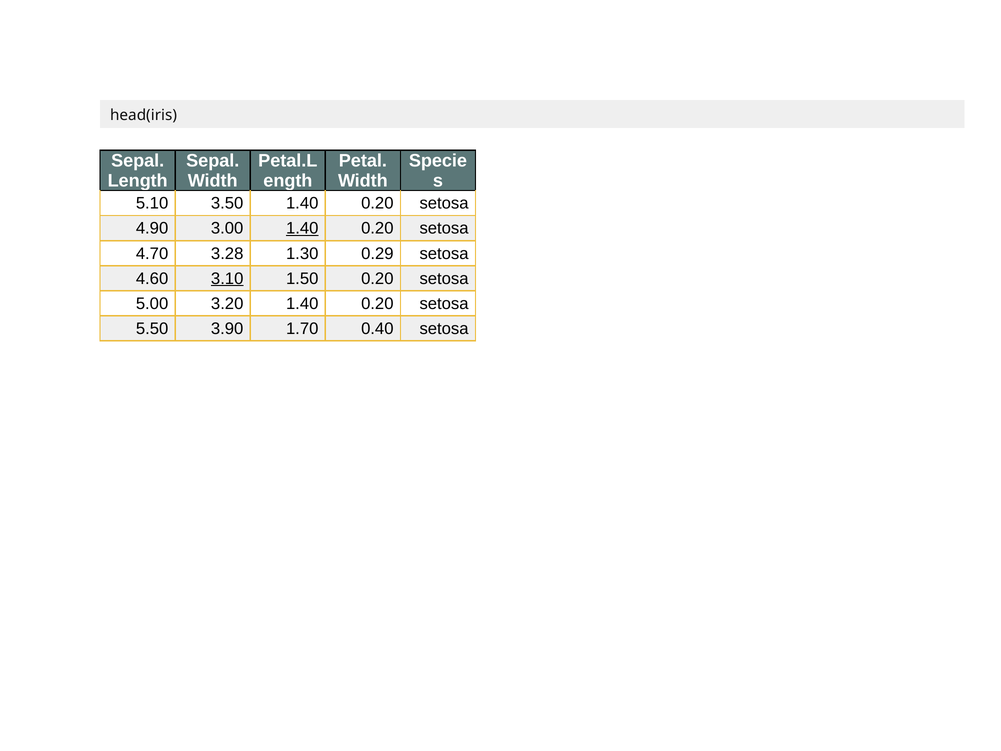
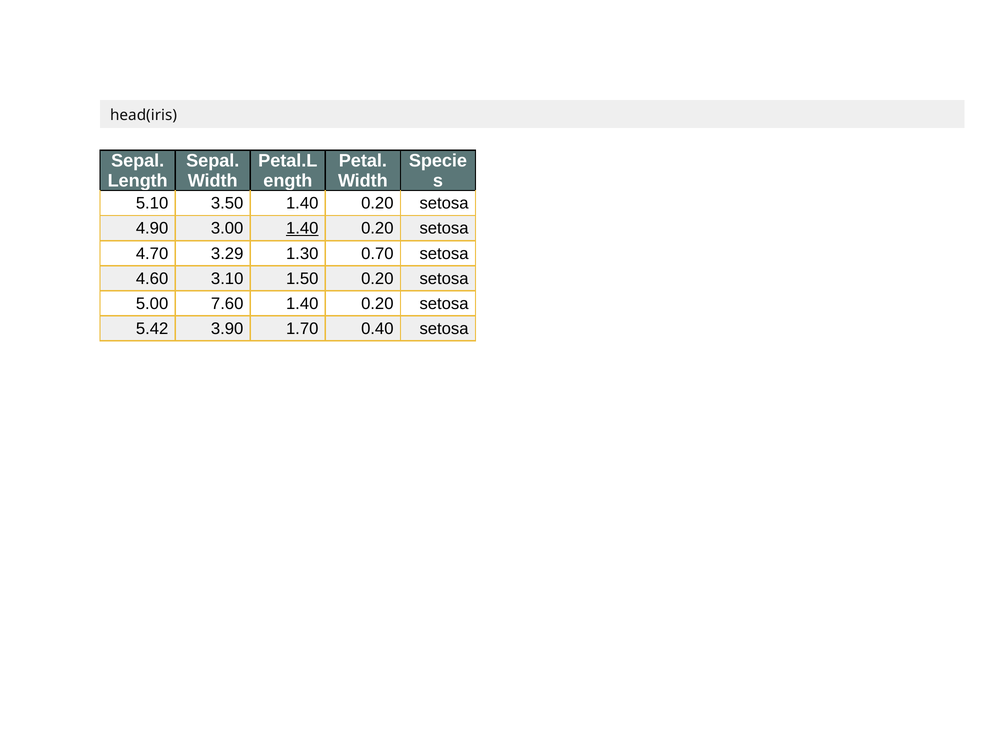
3.28: 3.28 -> 3.29
0.29: 0.29 -> 0.70
3.10 underline: present -> none
3.20: 3.20 -> 7.60
5.50: 5.50 -> 5.42
